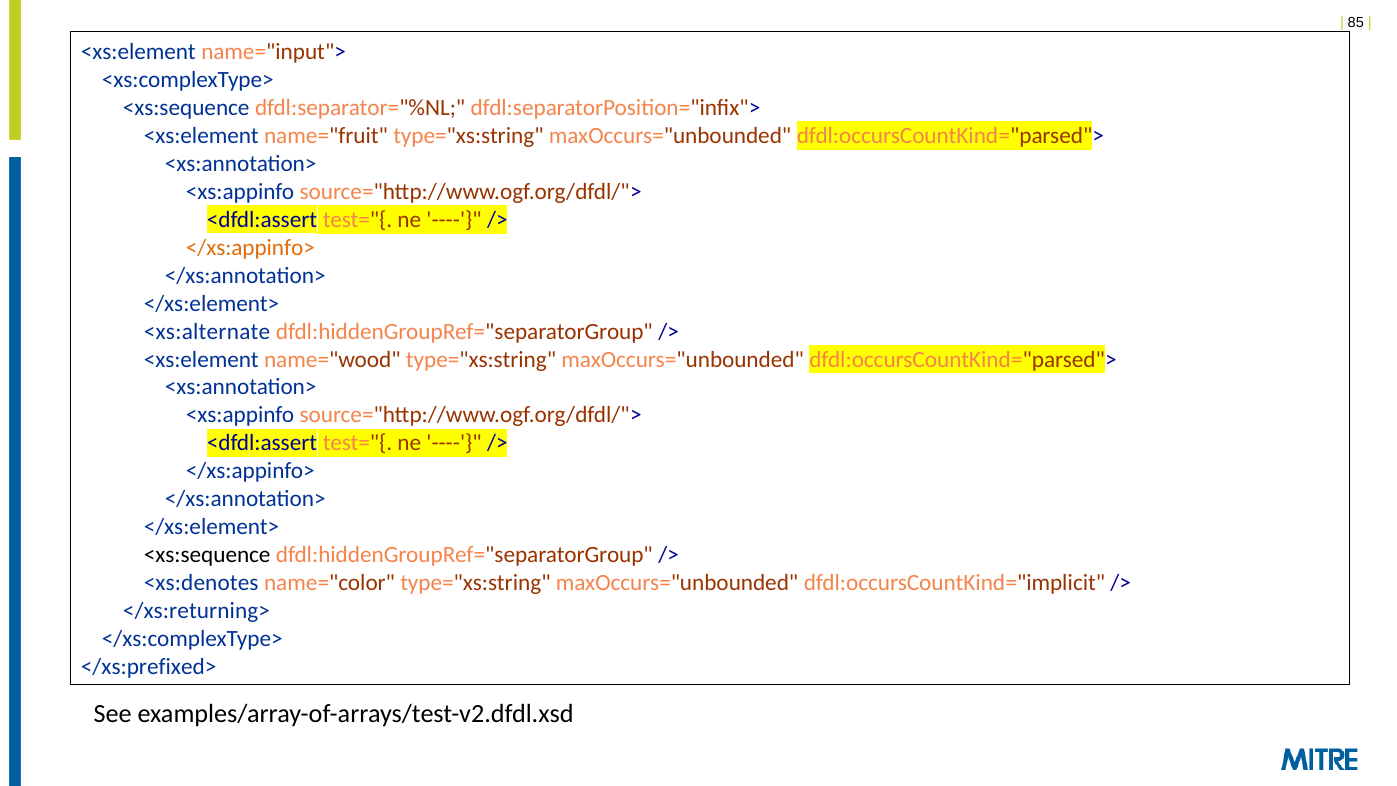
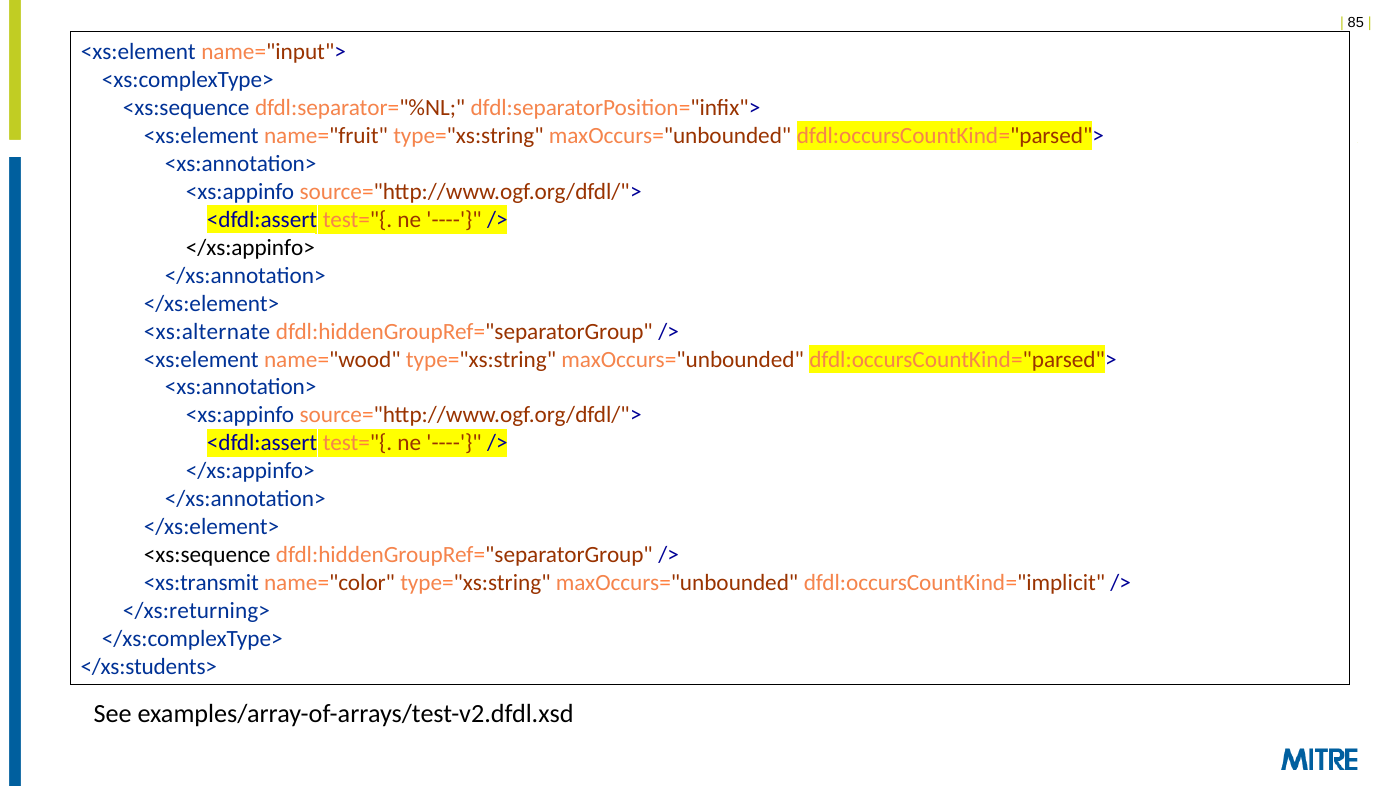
</xs:appinfo> at (250, 248) colour: orange -> black
<xs:denotes: <xs:denotes -> <xs:transmit
</xs:prefixed>: </xs:prefixed> -> </xs:students>
